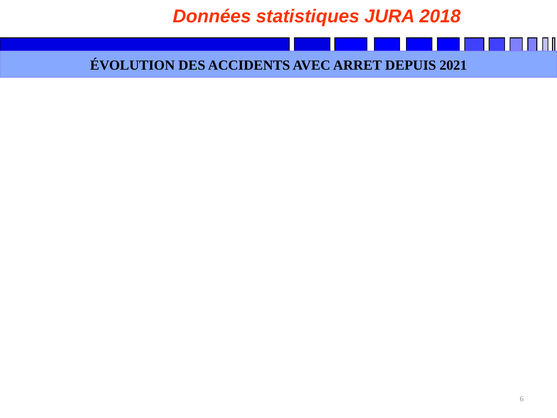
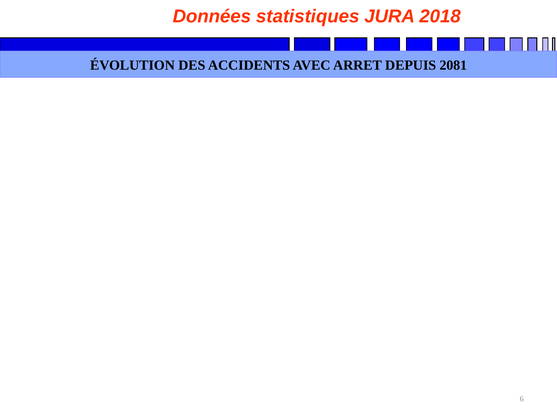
2021: 2021 -> 2081
